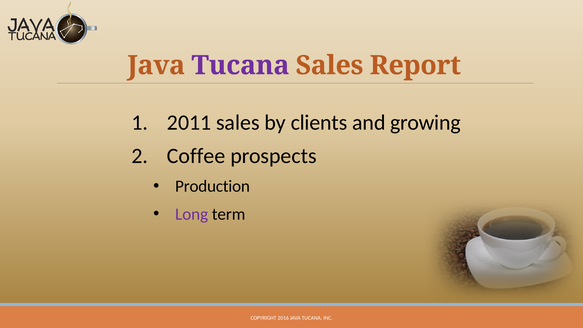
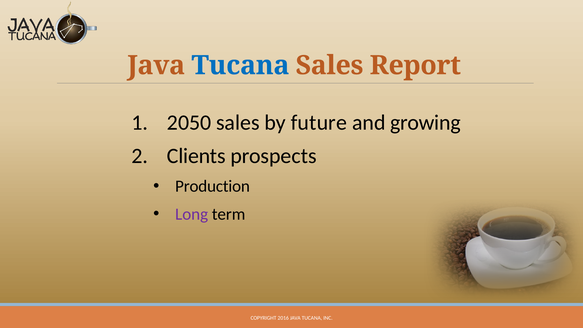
Tucana at (240, 65) colour: purple -> blue
2011: 2011 -> 2050
clients: clients -> future
Coffee: Coffee -> Clients
